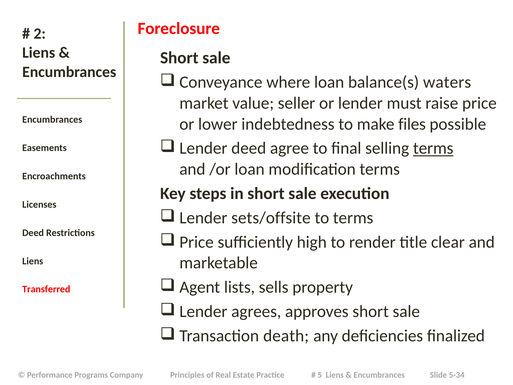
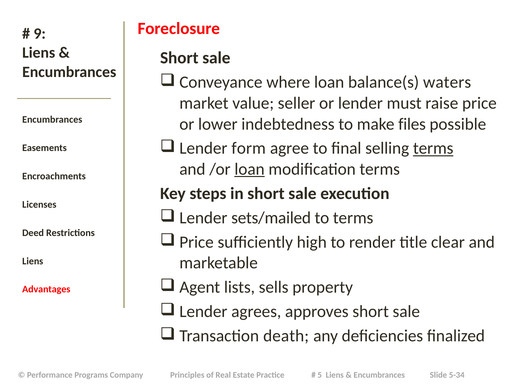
2: 2 -> 9
deed at (249, 148): deed -> form
loan at (250, 169) underline: none -> present
sets/offsite: sets/offsite -> sets/mailed
Transferred: Transferred -> Advantages
